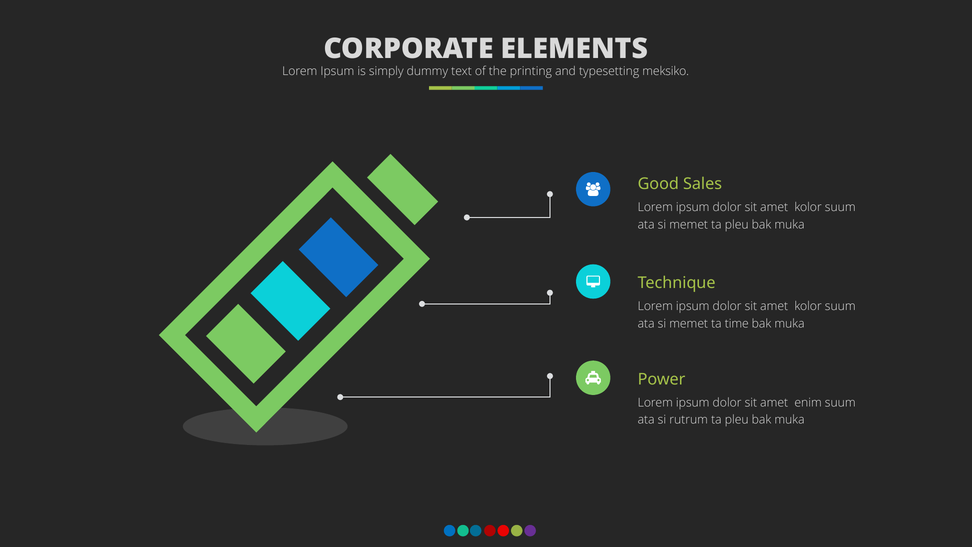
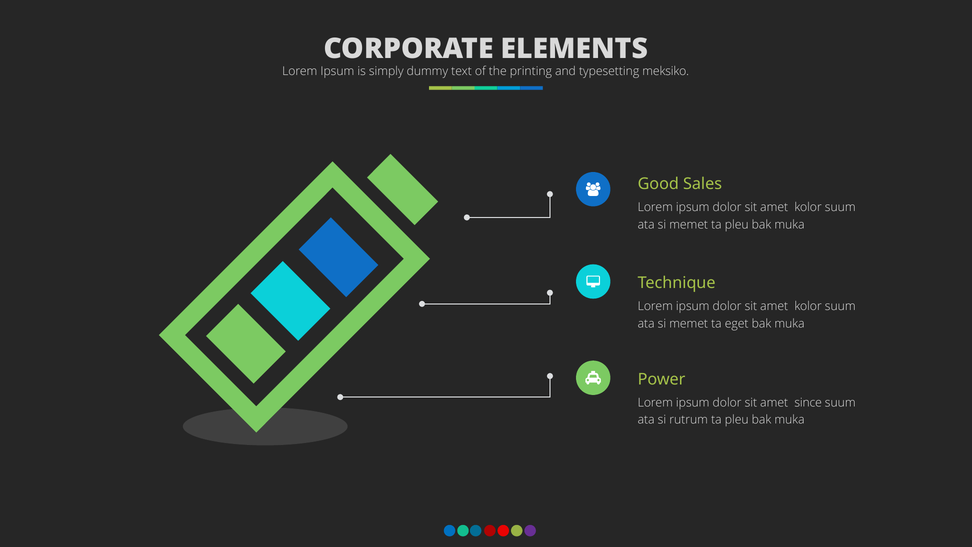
time: time -> eget
enim: enim -> since
